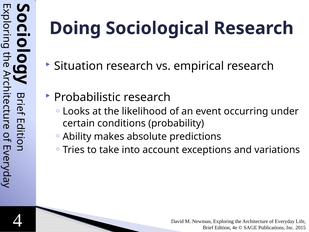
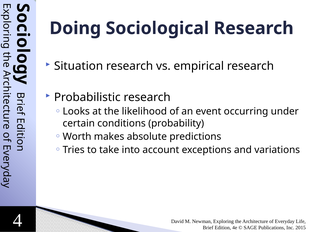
Ability: Ability -> Worth
